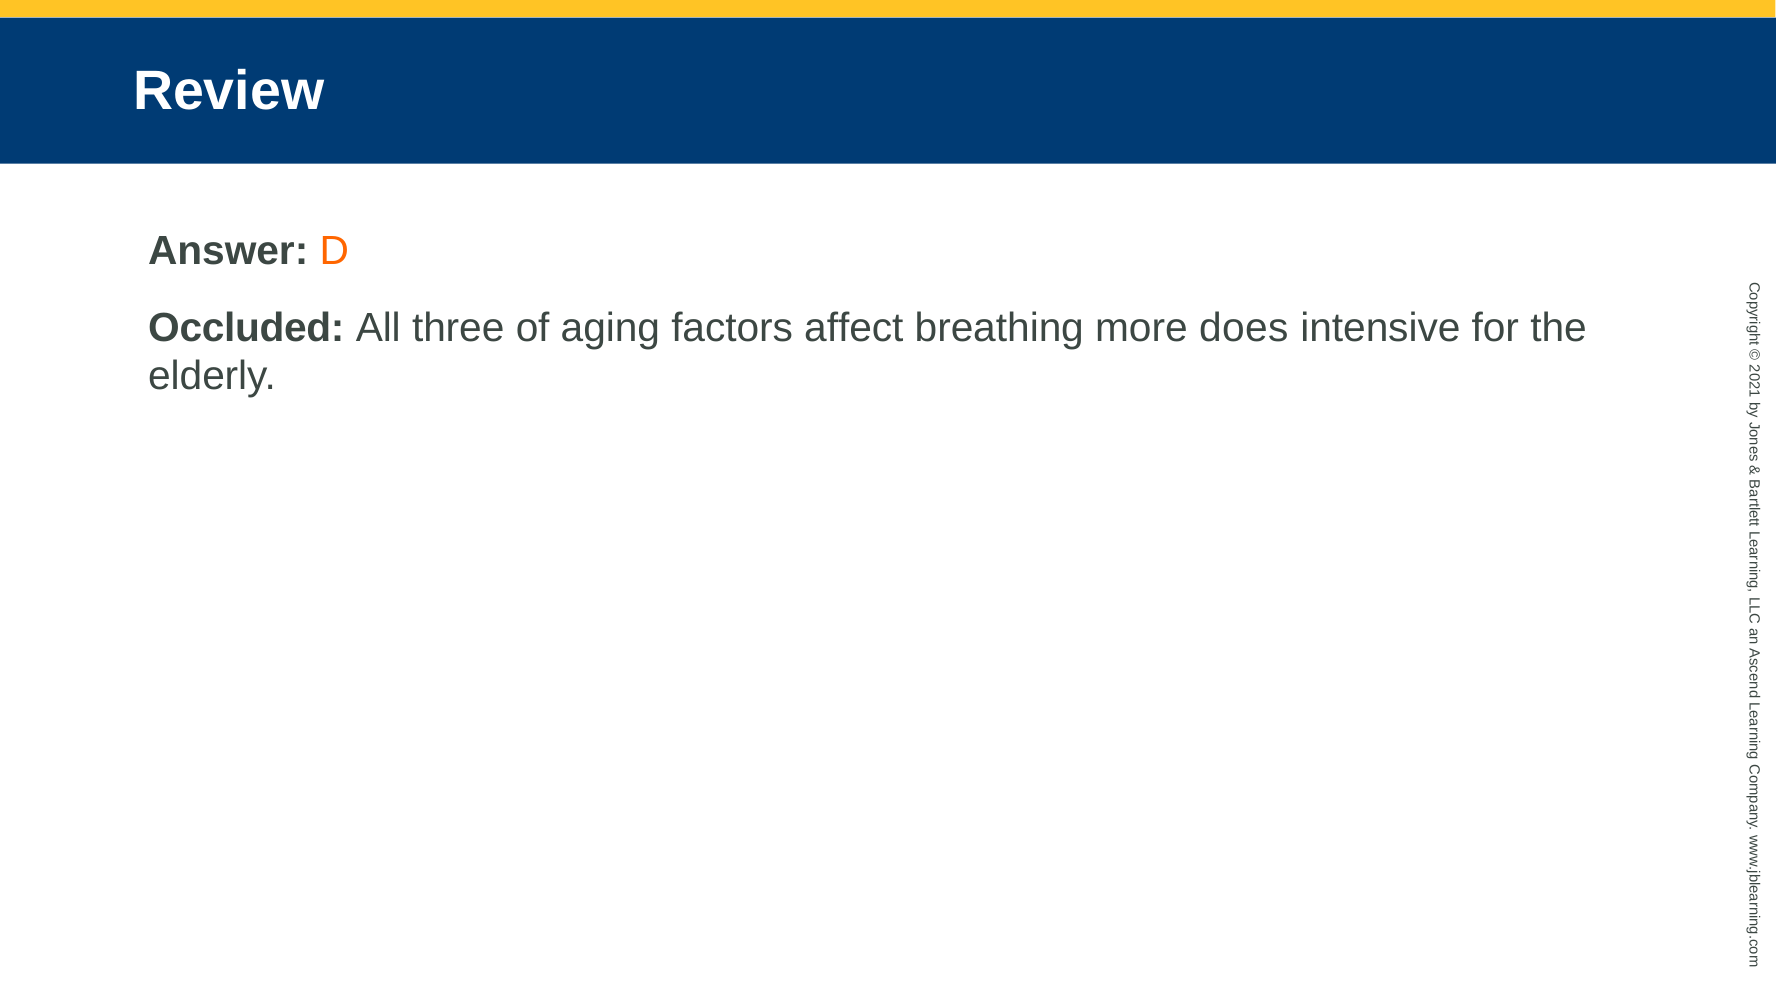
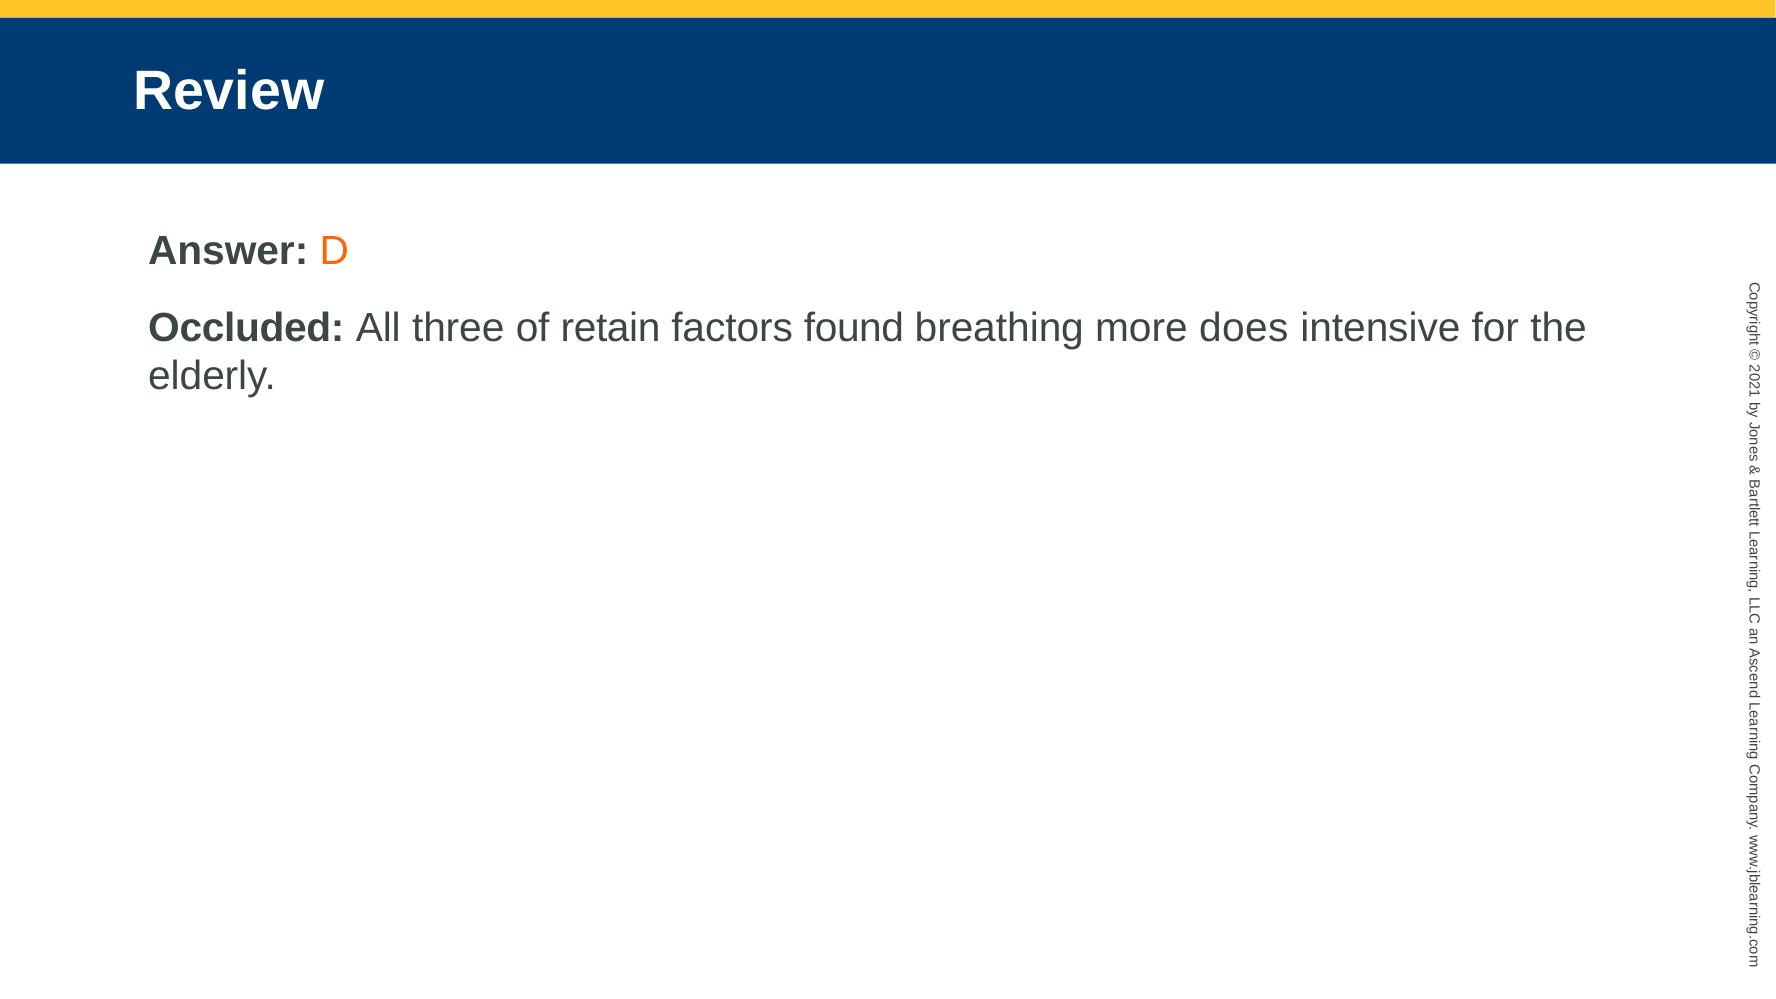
aging: aging -> retain
affect: affect -> found
